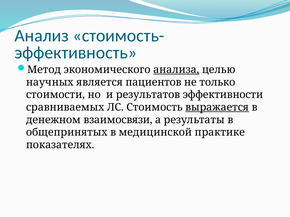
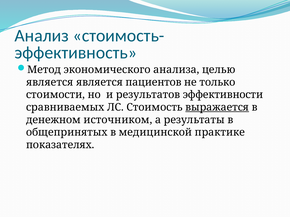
анализа underline: present -> none
научных at (50, 82): научных -> является
взаимосвязи: взаимосвязи -> источником
